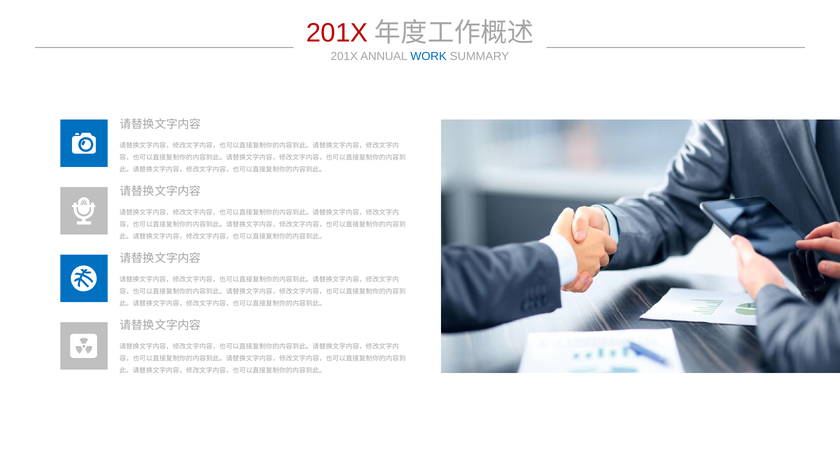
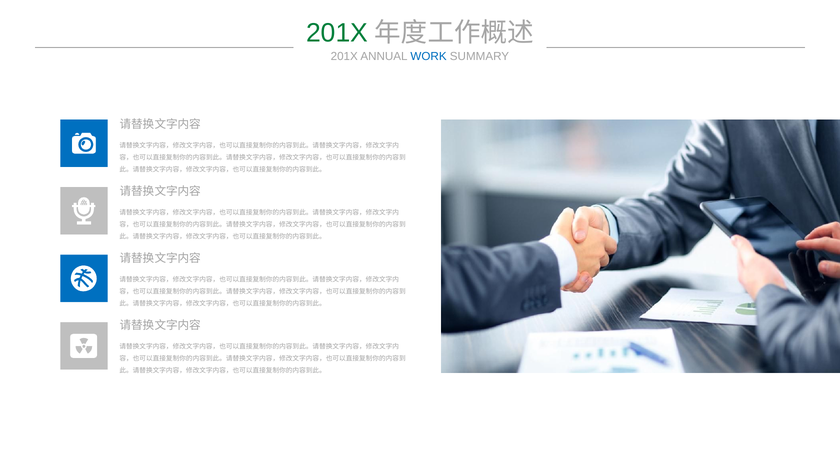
201X at (337, 33) colour: red -> green
